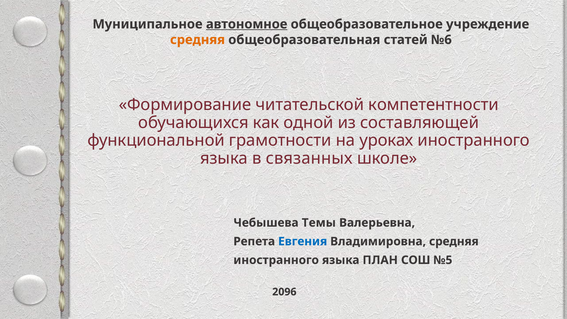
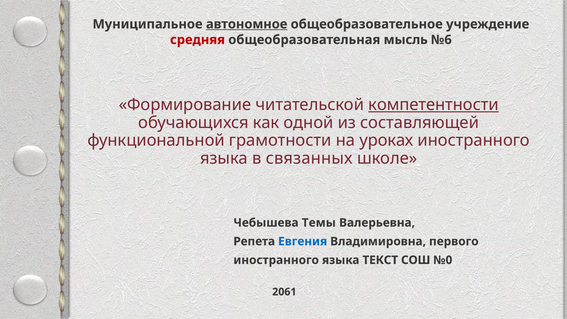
средняя at (198, 40) colour: orange -> red
статей: статей -> мысль
компетентности underline: none -> present
Владимировна средняя: средняя -> первого
ПЛАН: ПЛАН -> ТЕКСТ
№5: №5 -> №0
2096: 2096 -> 2061
